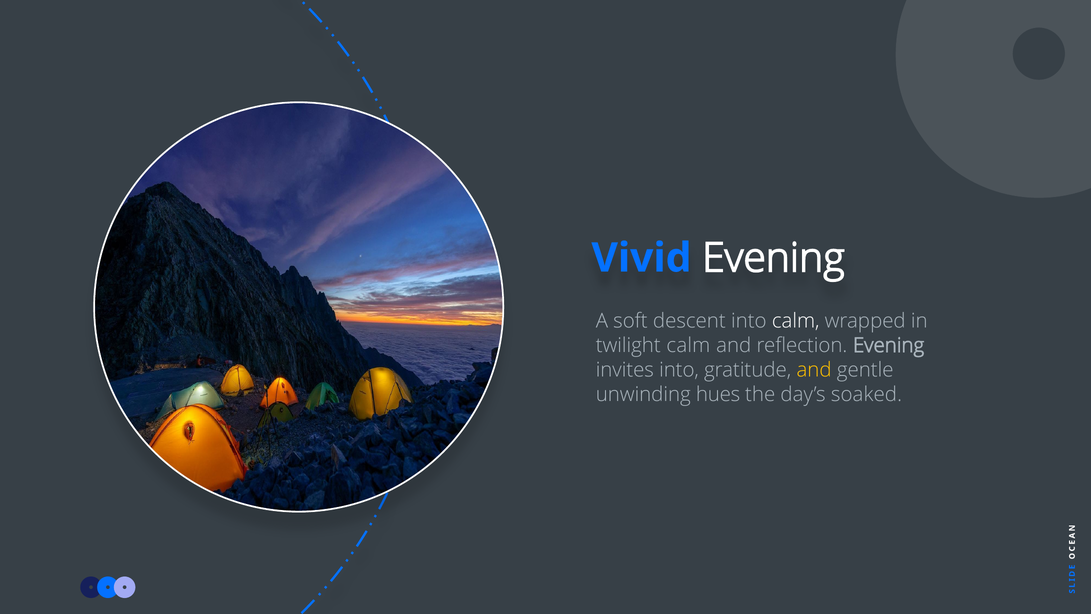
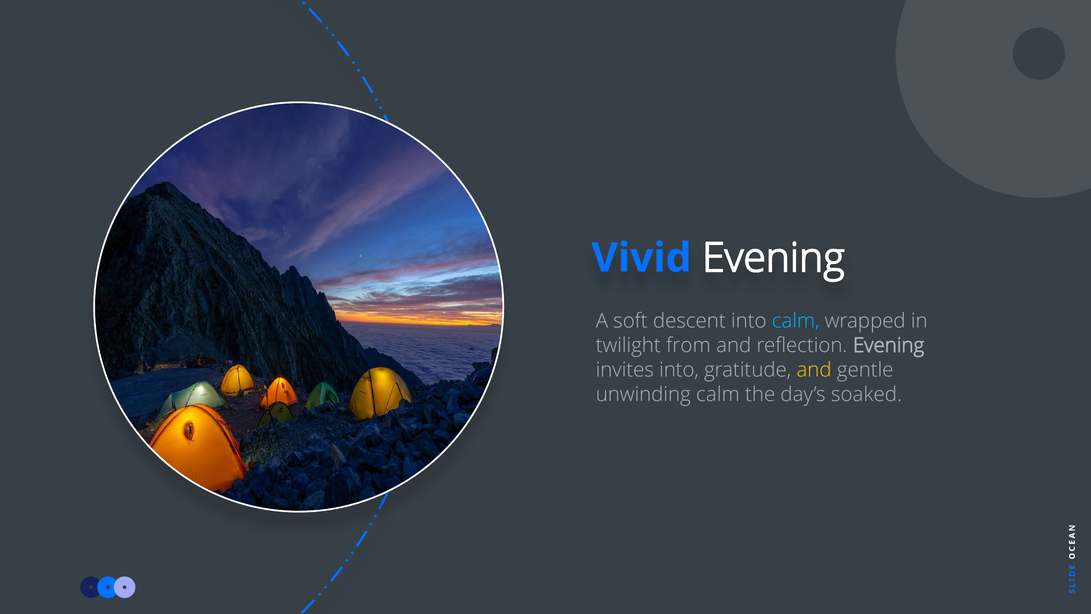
calm at (796, 321) colour: white -> light blue
twilight calm: calm -> from
unwinding hues: hues -> calm
